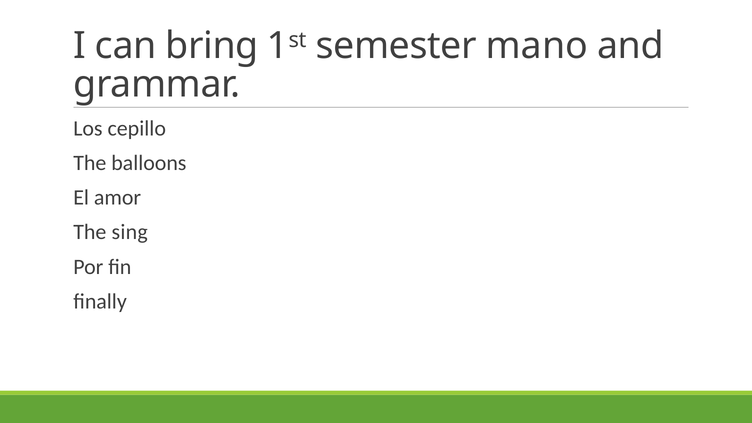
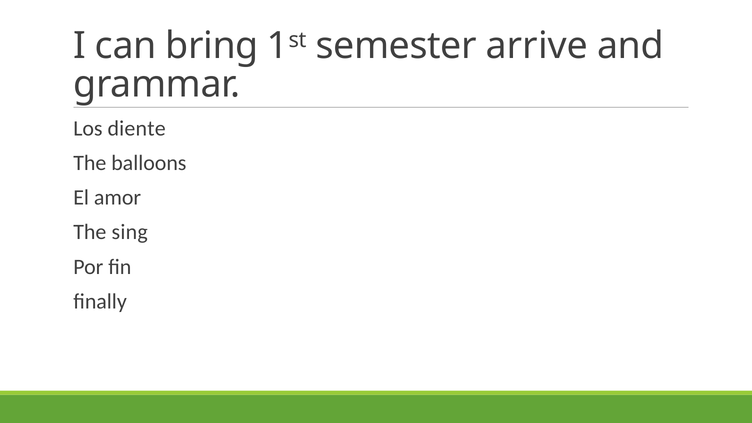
mano: mano -> arrive
cepillo: cepillo -> diente
